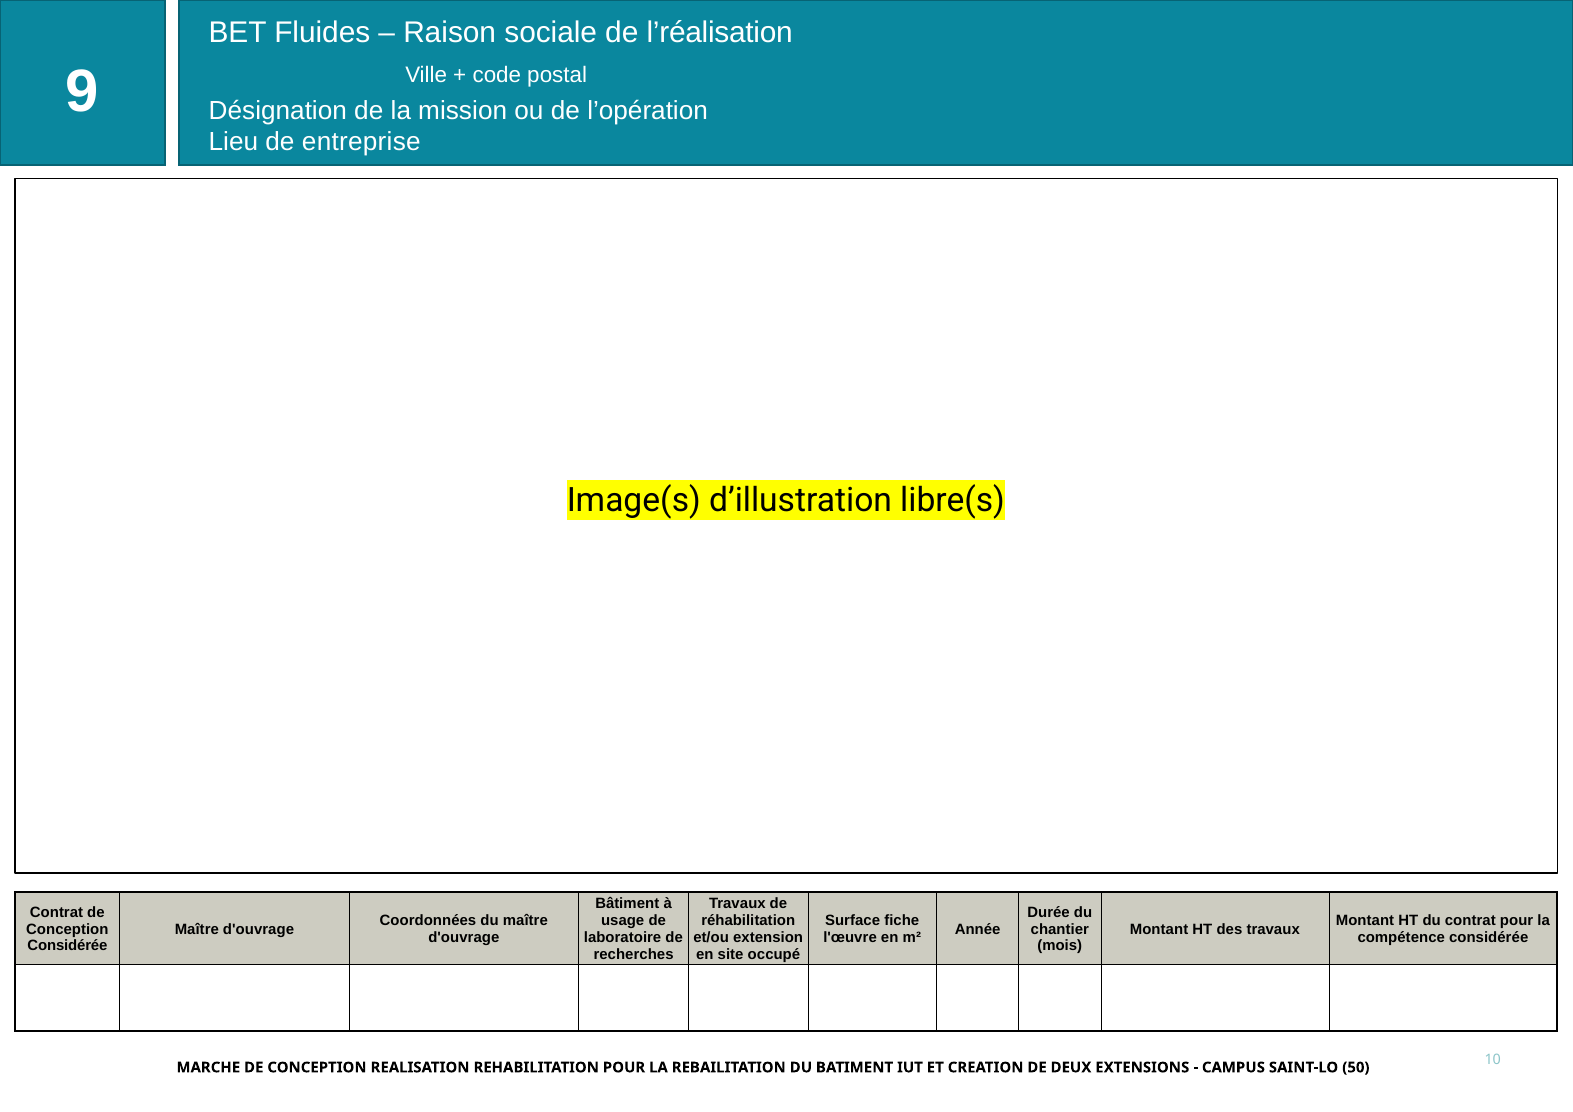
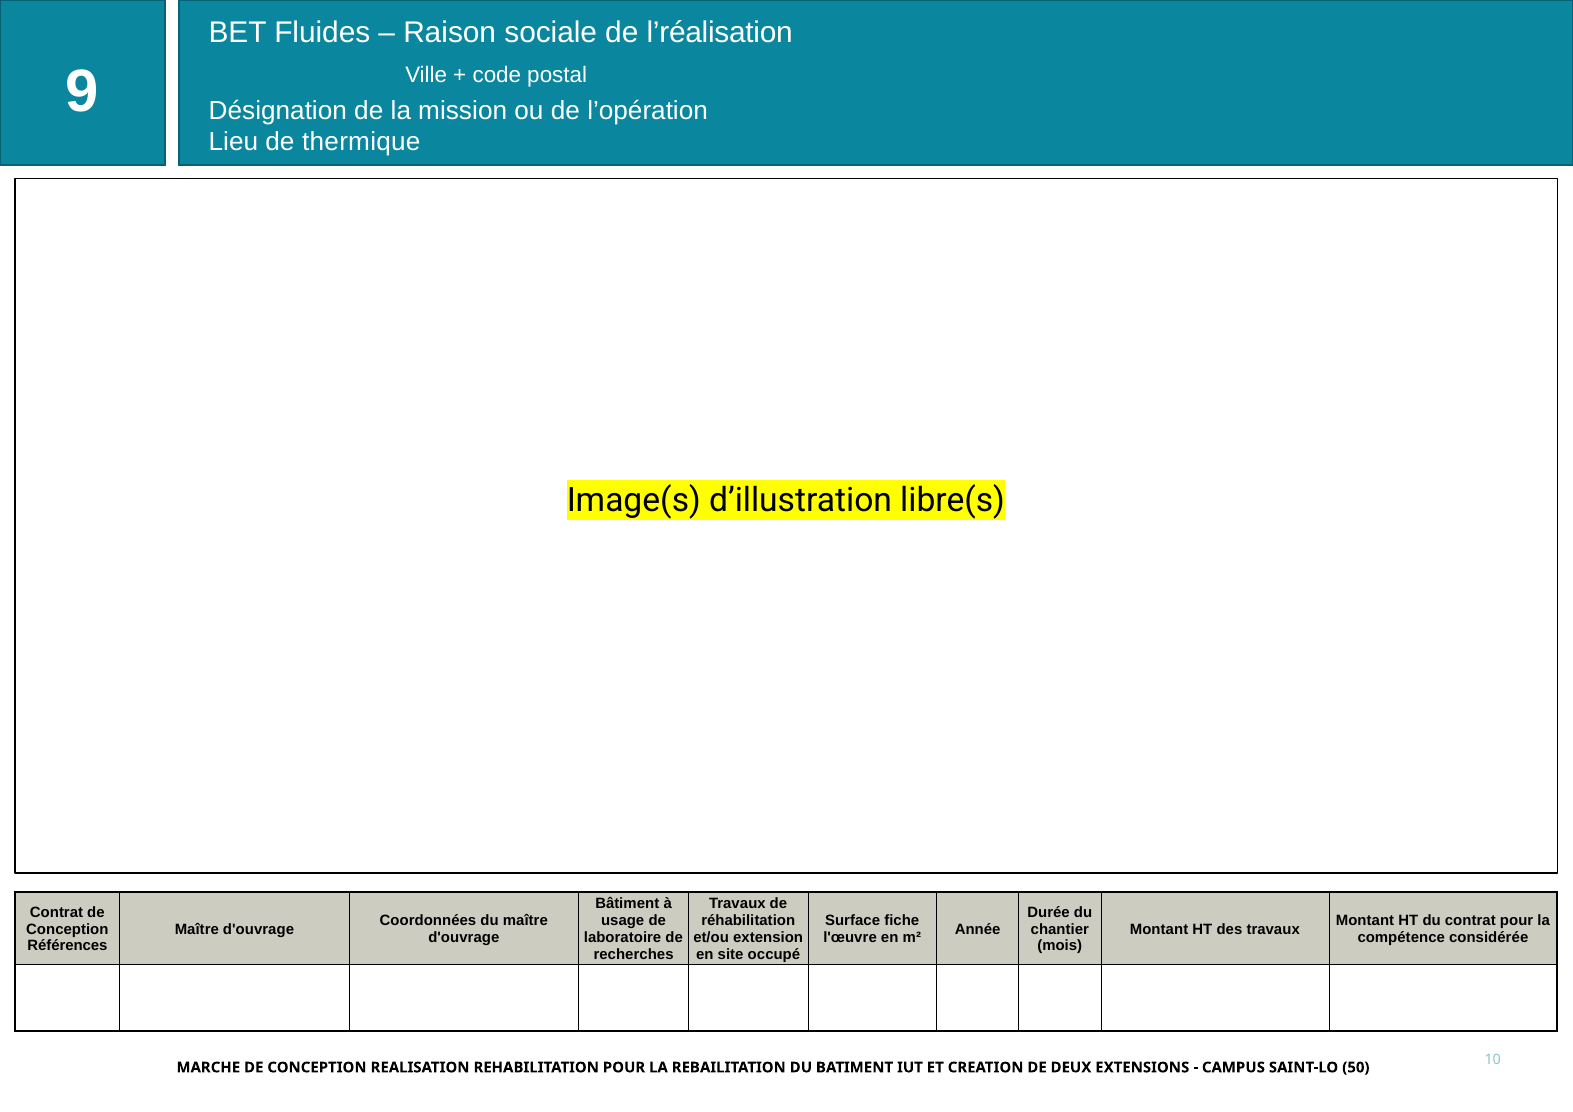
entreprise: entreprise -> thermique
Considérée at (67, 946): Considérée -> Références
